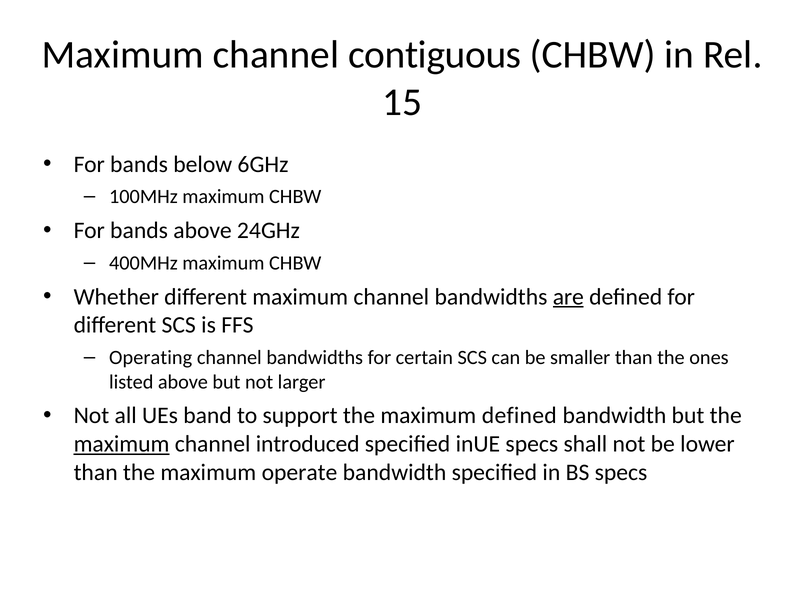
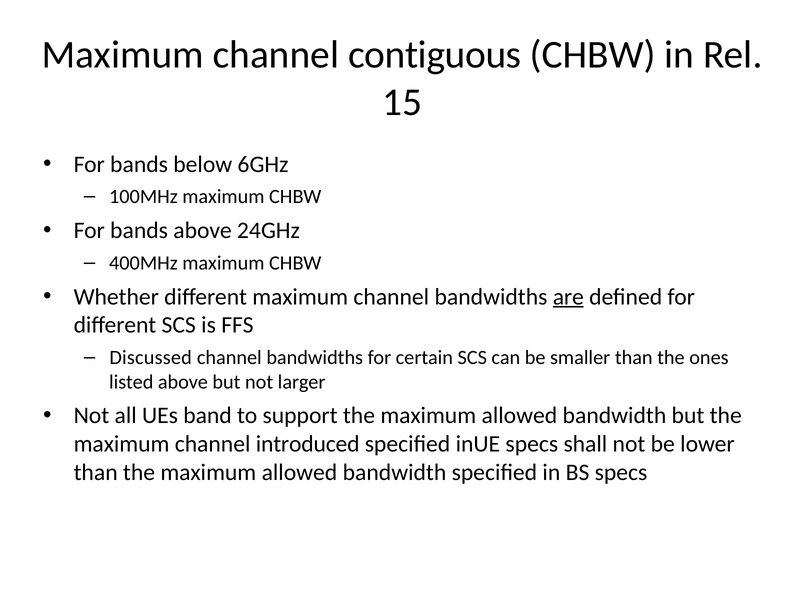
Operating: Operating -> Discussed
support the maximum defined: defined -> allowed
maximum at (122, 444) underline: present -> none
than the maximum operate: operate -> allowed
